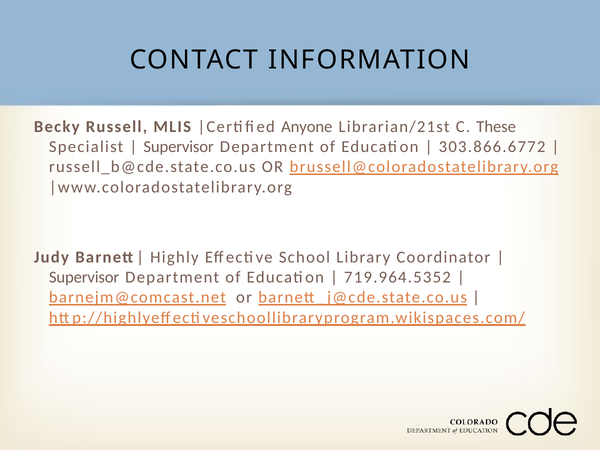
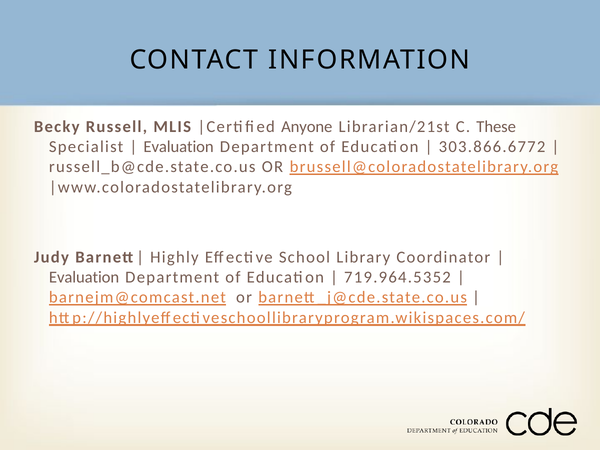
Supervisor at (179, 147): Supervisor -> Evaluation
Supervisor at (84, 277): Supervisor -> Evaluation
